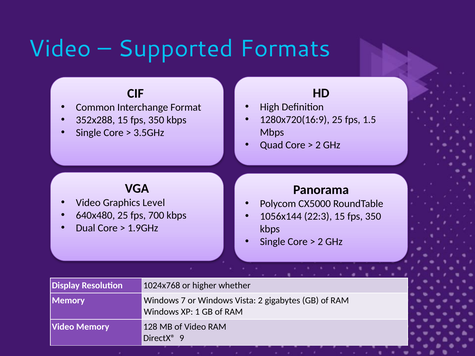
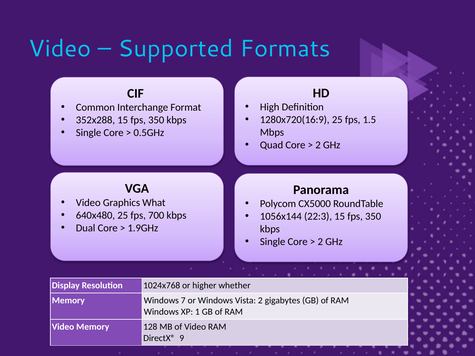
3.5GHz: 3.5GHz -> 0.5GHz
Level: Level -> What
